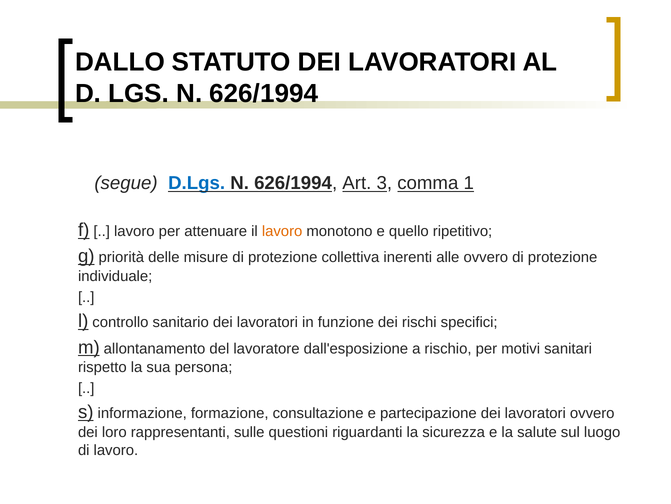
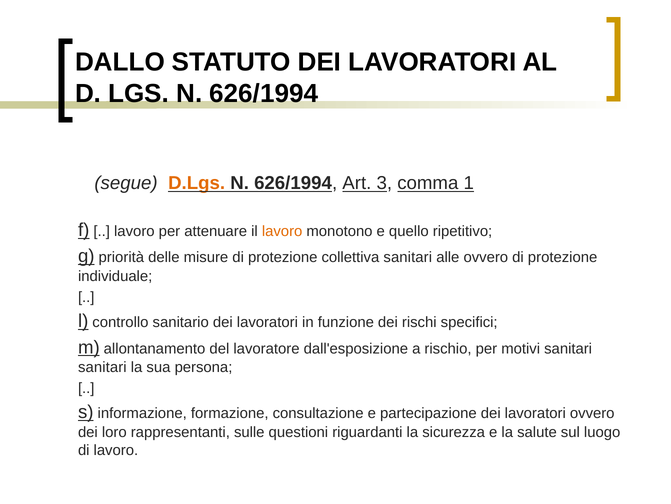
D.Lgs colour: blue -> orange
collettiva inerenti: inerenti -> sanitari
rispetto at (102, 367): rispetto -> sanitari
